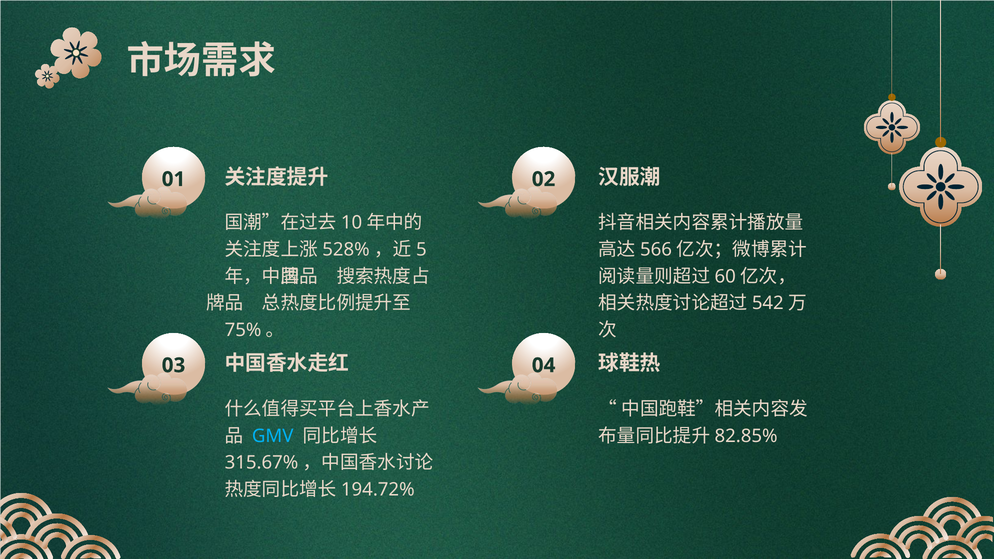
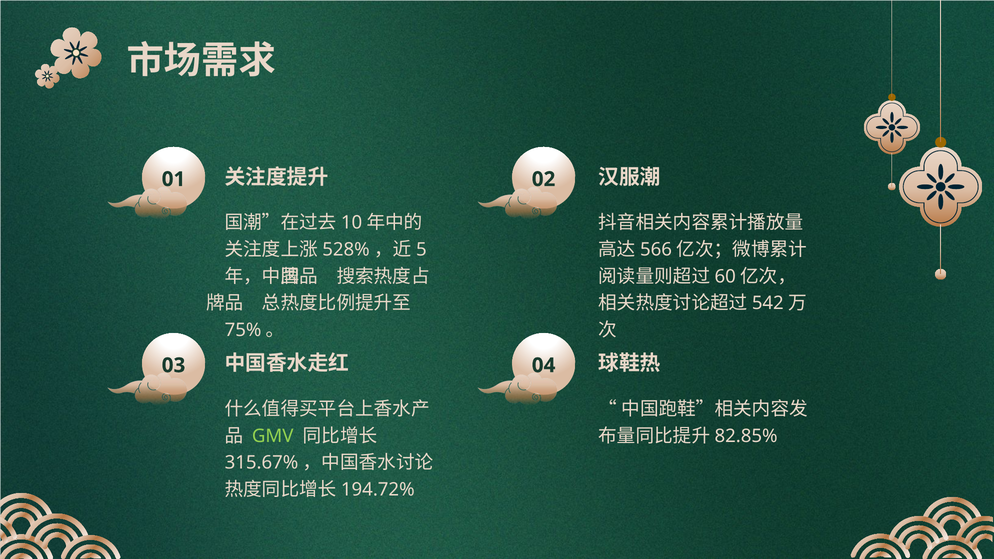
GMV colour: light blue -> light green
